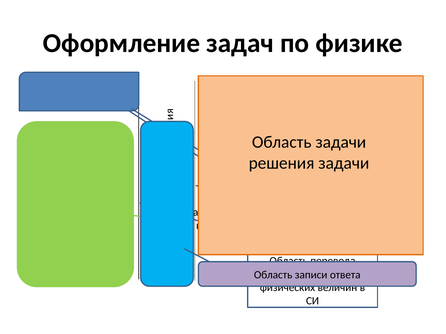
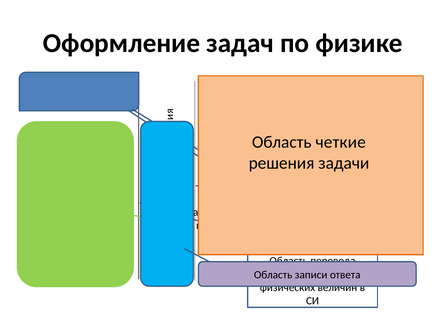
задачи at (341, 142): задачи -> четкие
